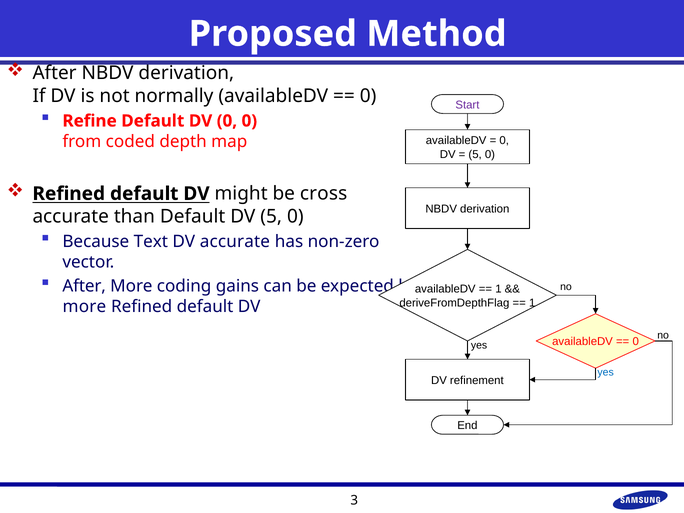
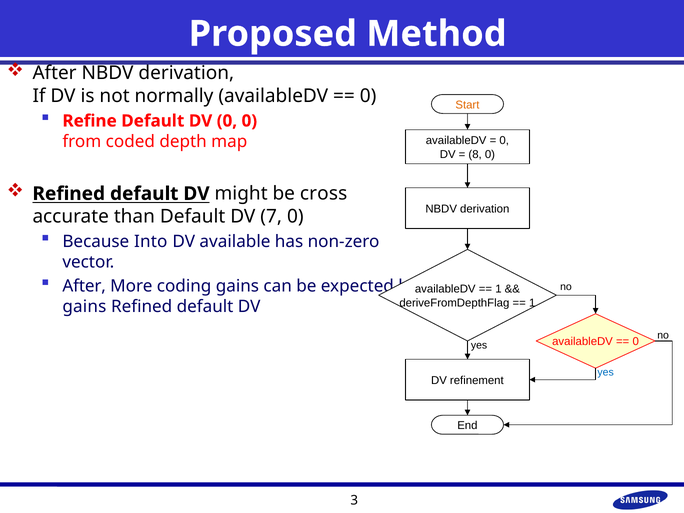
Start colour: purple -> orange
5 at (475, 154): 5 -> 8
DV 5: 5 -> 7
Text: Text -> Into
DV accurate: accurate -> available
more at (84, 306): more -> gains
